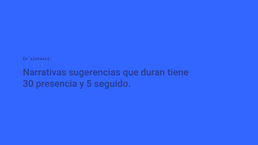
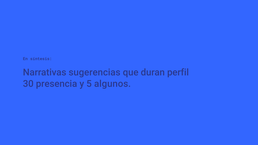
tiene: tiene -> perfil
seguido: seguido -> algunos
